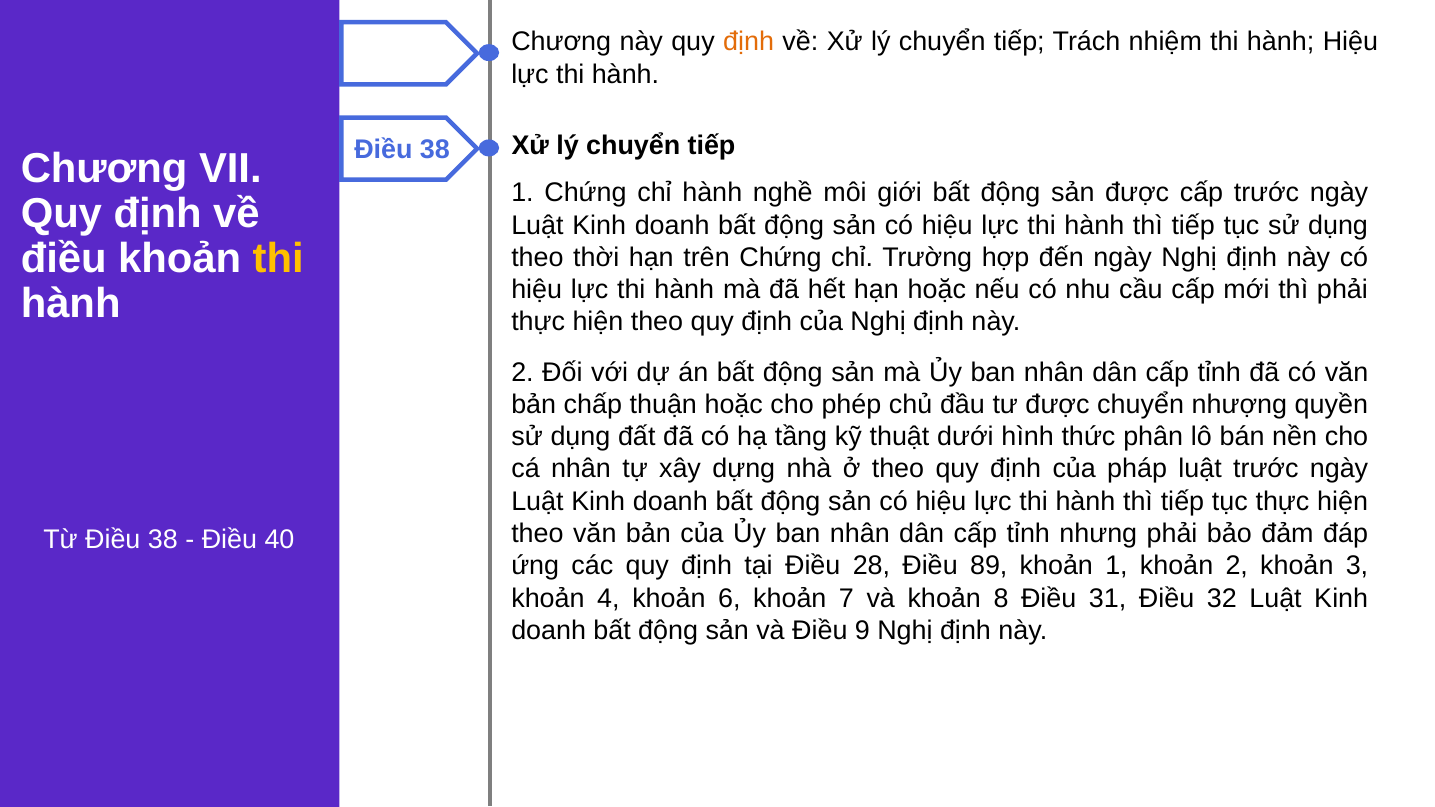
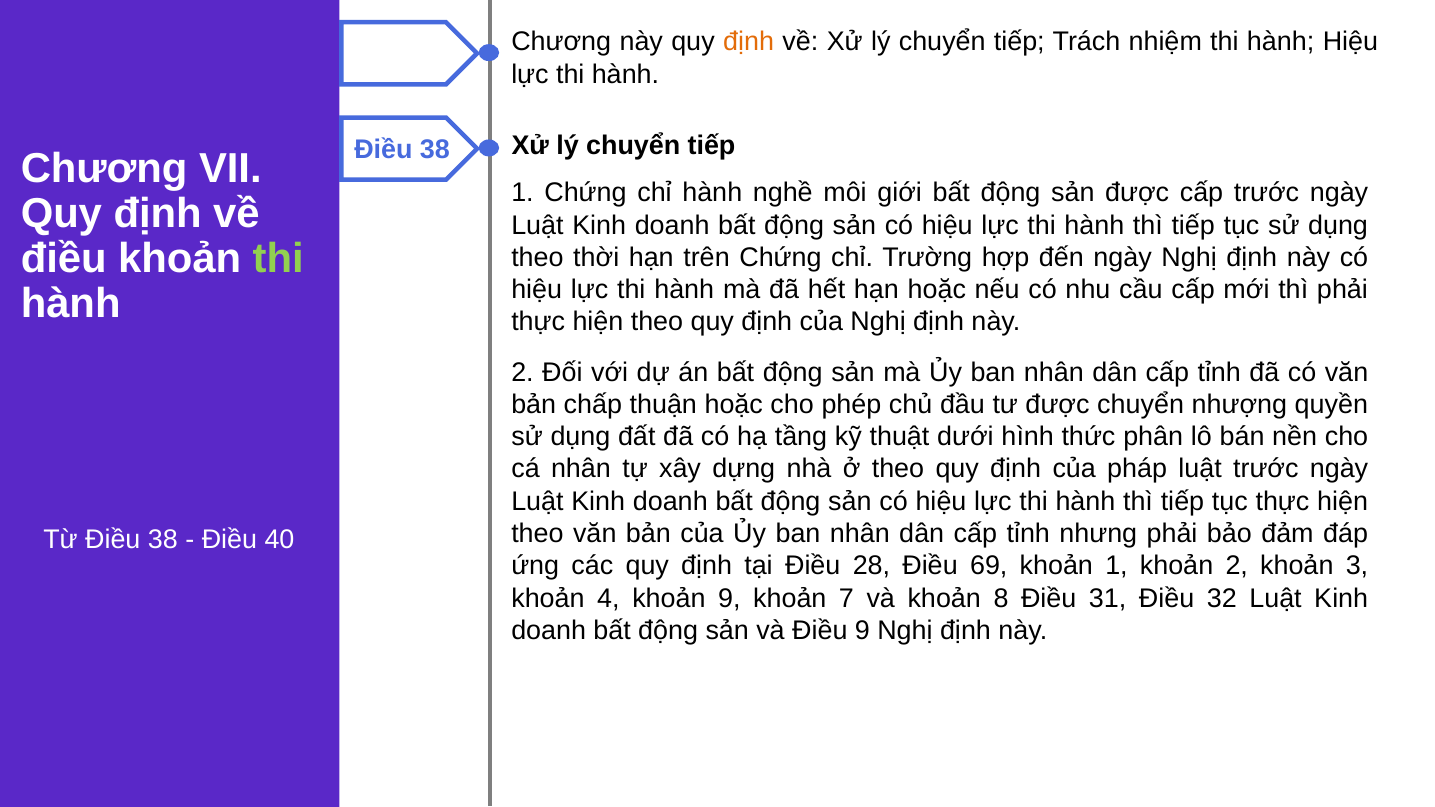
thi at (278, 259) colour: yellow -> light green
89: 89 -> 69
khoản 6: 6 -> 9
